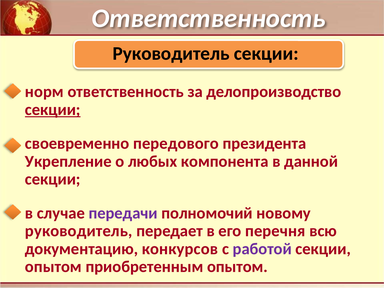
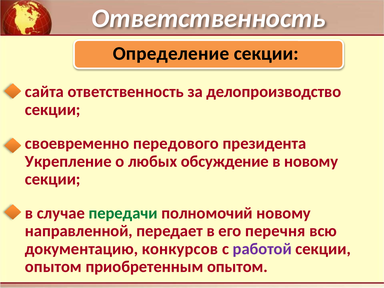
Руководитель at (171, 53): Руководитель -> Определение
норм: норм -> сайта
секции at (53, 110) underline: present -> none
компонента: компонента -> обсуждение
в данной: данной -> новому
передачи colour: purple -> green
руководитель at (79, 231): руководитель -> направленной
